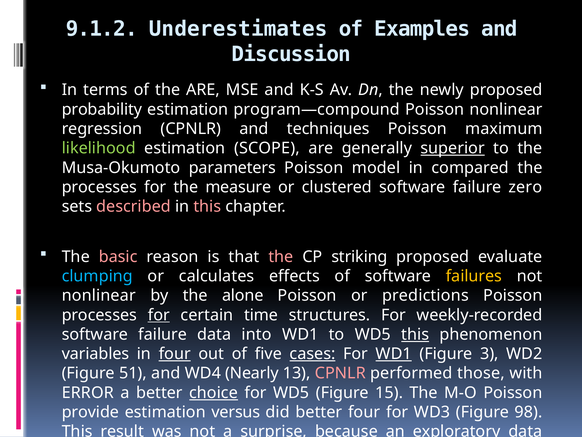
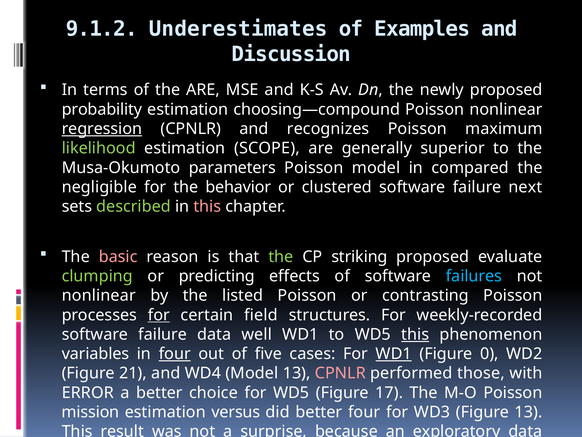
program—compound: program—compound -> choosing—compound
regression underline: none -> present
techniques: techniques -> recognizes
superior underline: present -> none
processes at (99, 187): processes -> negligible
measure: measure -> behavior
zero: zero -> next
described colour: pink -> light green
the at (281, 256) colour: pink -> light green
clumping colour: light blue -> light green
calculates: calculates -> predicting
failures colour: yellow -> light blue
alone: alone -> listed
predictions: predictions -> contrasting
time: time -> field
into: into -> well
cases underline: present -> none
3: 3 -> 0
51: 51 -> 21
WD4 Nearly: Nearly -> Model
choice underline: present -> none
15: 15 -> 17
provide: provide -> mission
Figure 98: 98 -> 13
